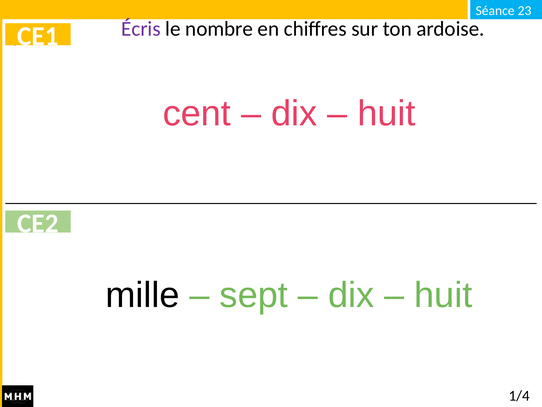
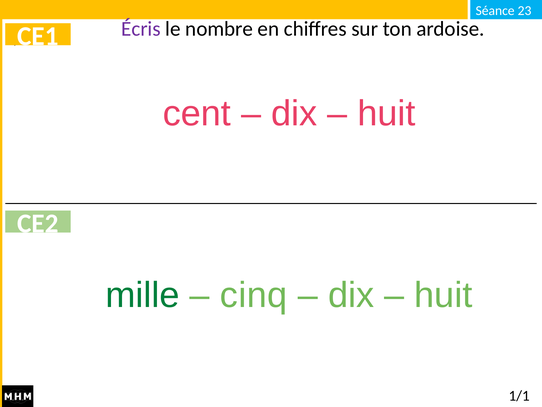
mille colour: black -> green
sept: sept -> cinq
1/4: 1/4 -> 1/1
